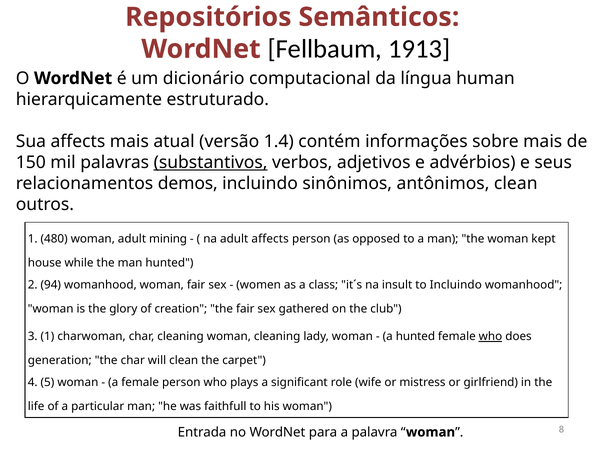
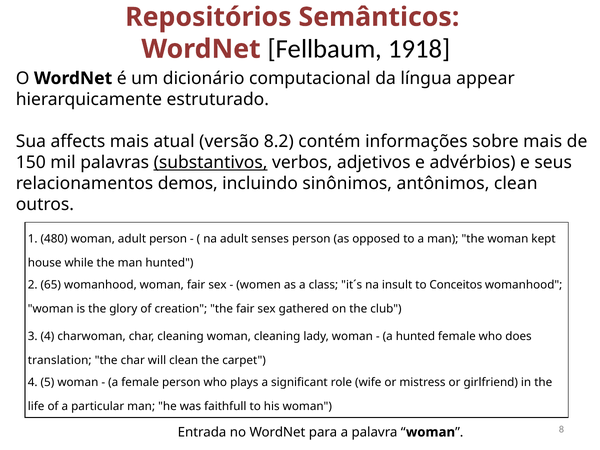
1913: 1913 -> 1918
human: human -> appear
1.4: 1.4 -> 8.2
adult mining: mining -> person
adult affects: affects -> senses
94: 94 -> 65
to Incluindo: Incluindo -> Conceitos
3 1: 1 -> 4
who at (490, 336) underline: present -> none
generation: generation -> translation
